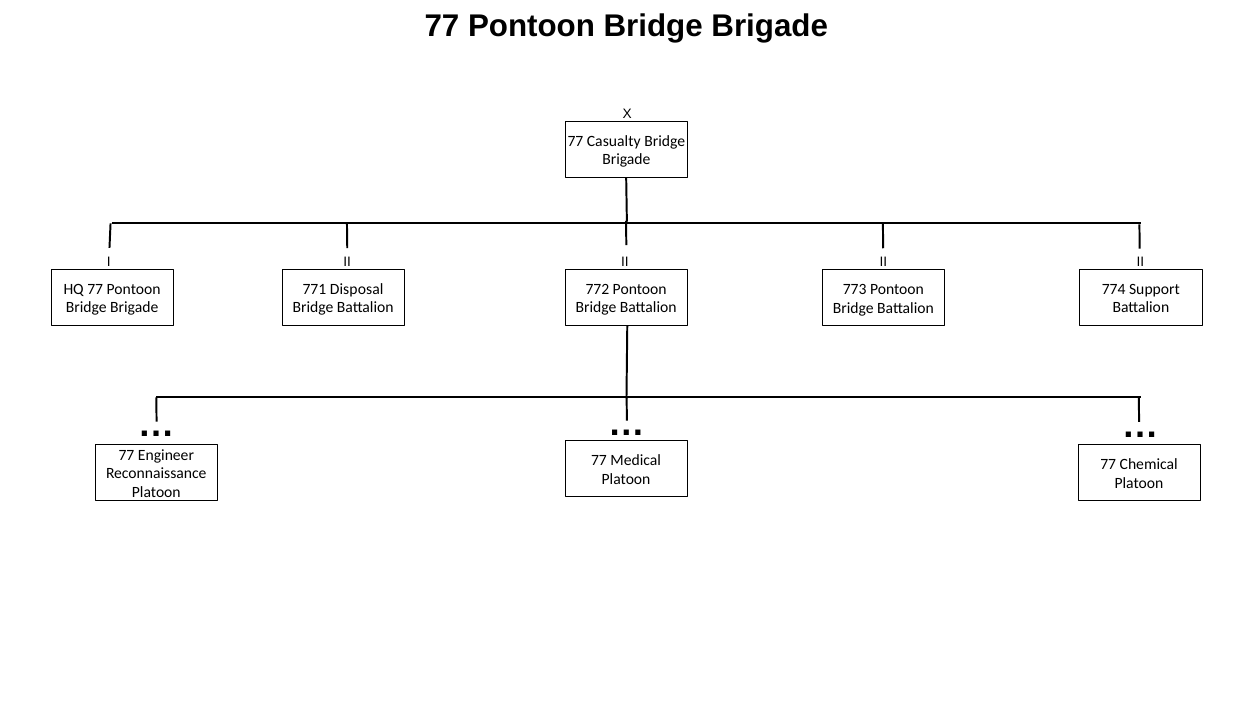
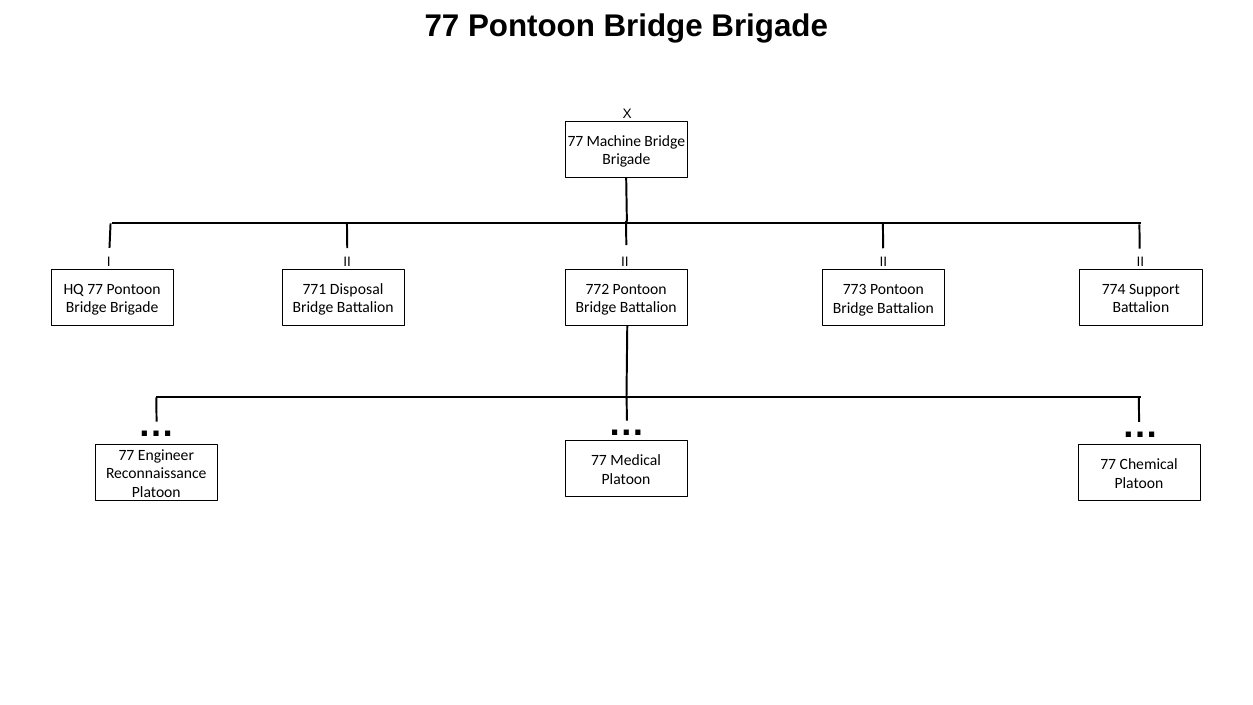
Casualty: Casualty -> Machine
